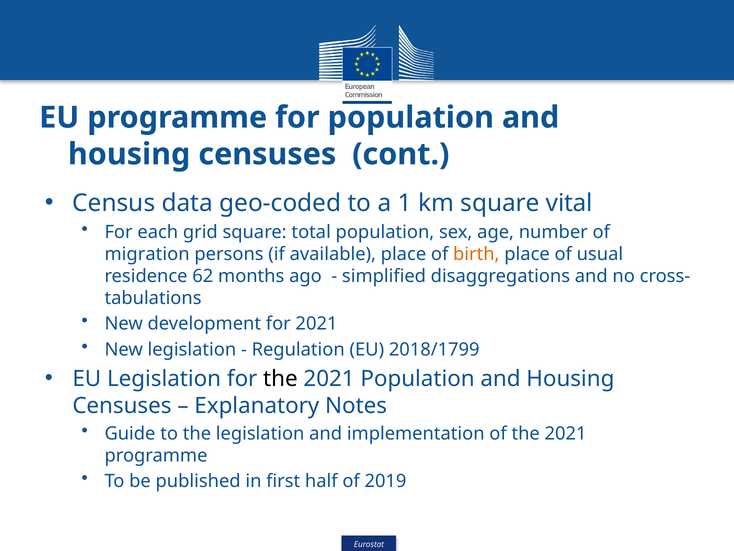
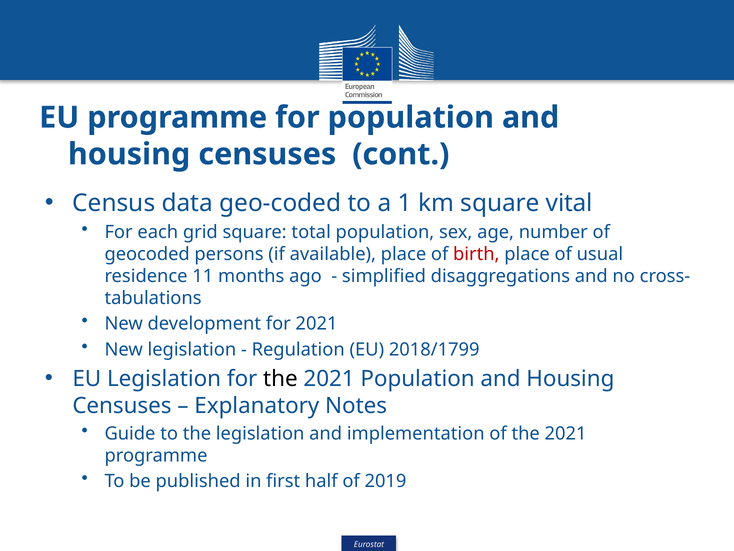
migration: migration -> geocoded
birth colour: orange -> red
62: 62 -> 11
